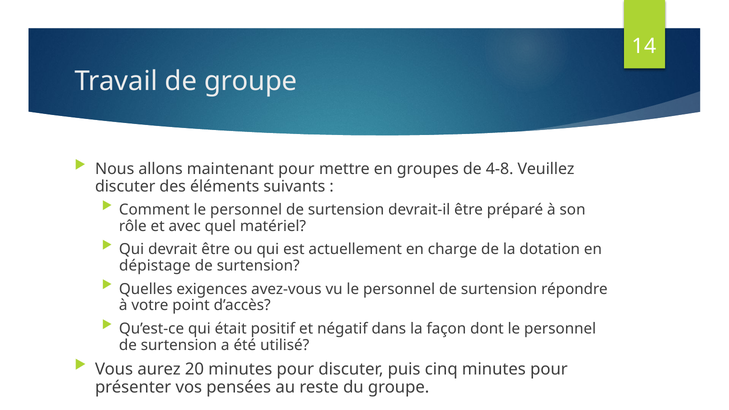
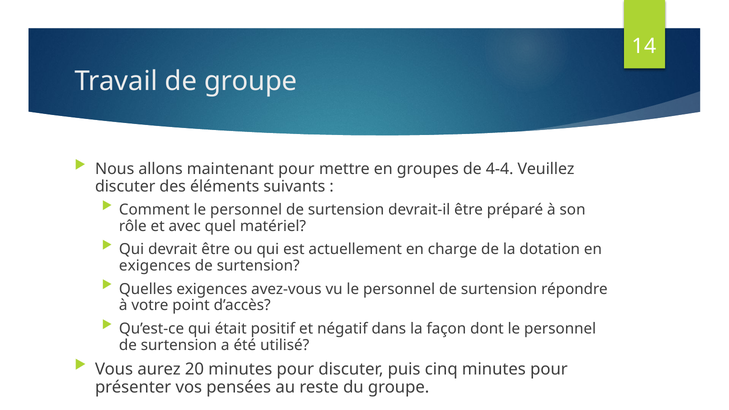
4-8: 4-8 -> 4-4
dépistage at (155, 266): dépistage -> exigences
